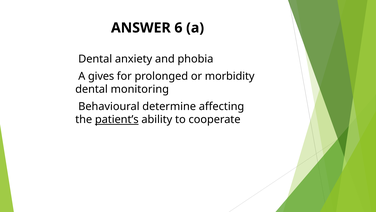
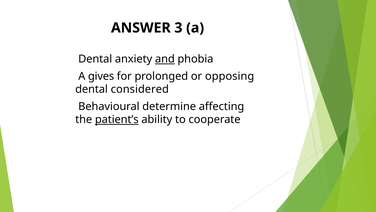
6: 6 -> 3
and underline: none -> present
morbidity: morbidity -> opposing
monitoring: monitoring -> considered
